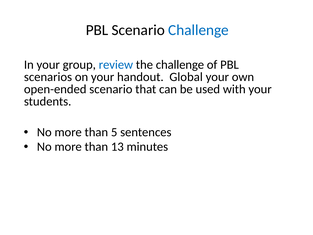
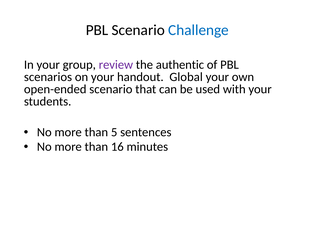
review colour: blue -> purple
the challenge: challenge -> authentic
13: 13 -> 16
